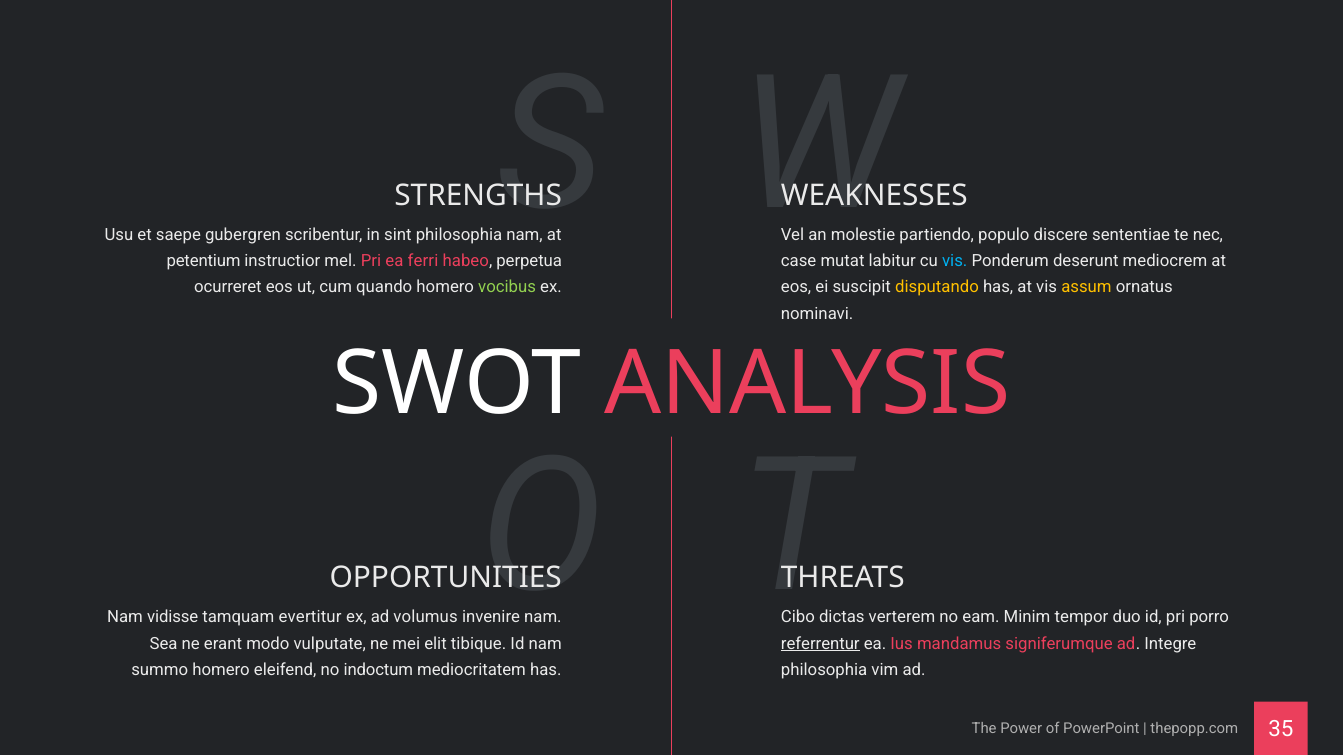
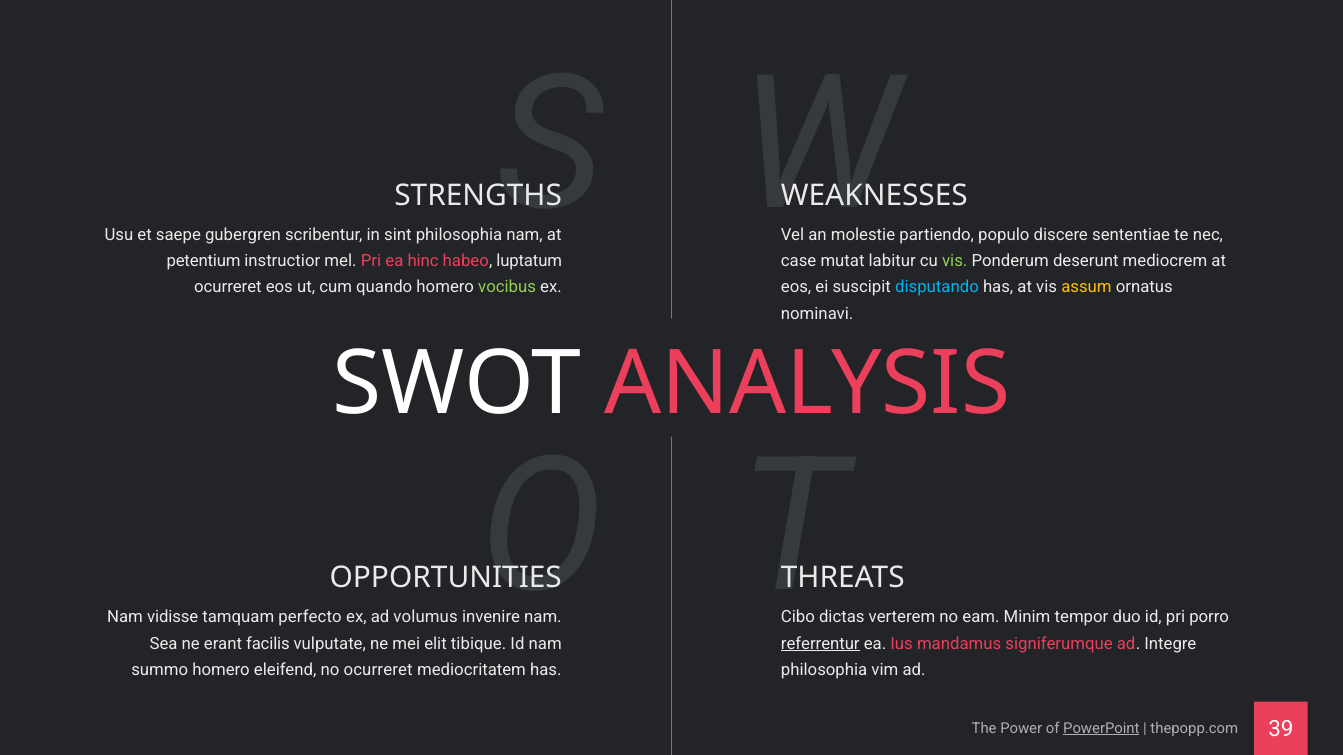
ferri: ferri -> hinc
perpetua: perpetua -> luptatum
vis at (955, 261) colour: light blue -> light green
disputando colour: yellow -> light blue
evertitur: evertitur -> perfecto
modo: modo -> facilis
no indoctum: indoctum -> ocurreret
PowerPoint underline: none -> present
35: 35 -> 39
